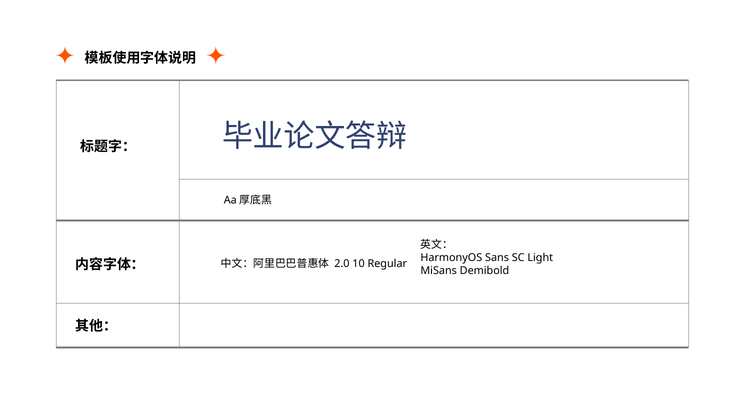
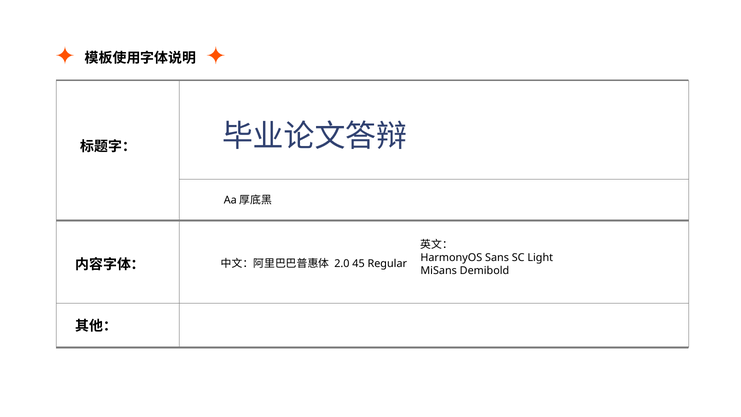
10: 10 -> 45
